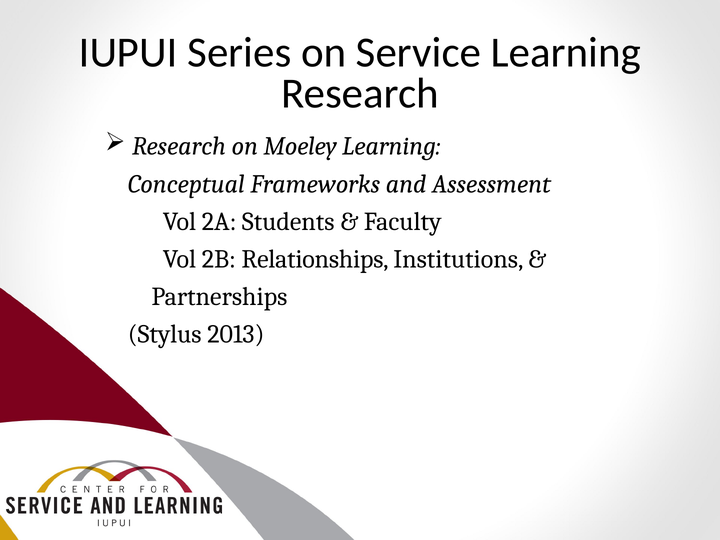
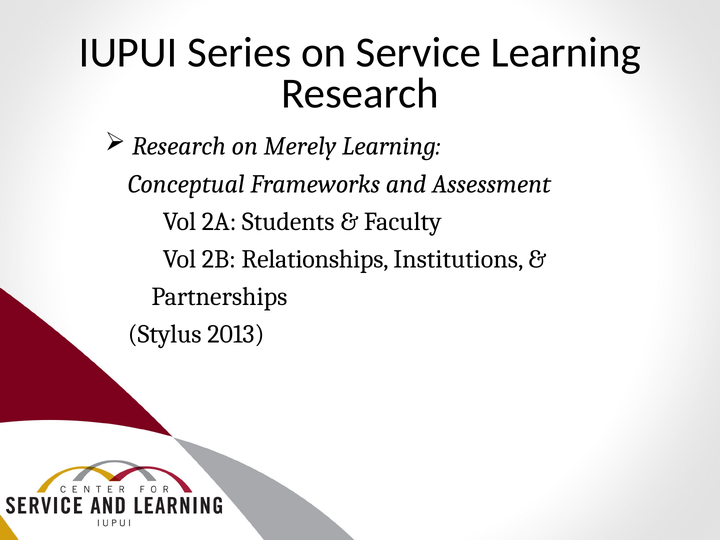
Moeley: Moeley -> Merely
